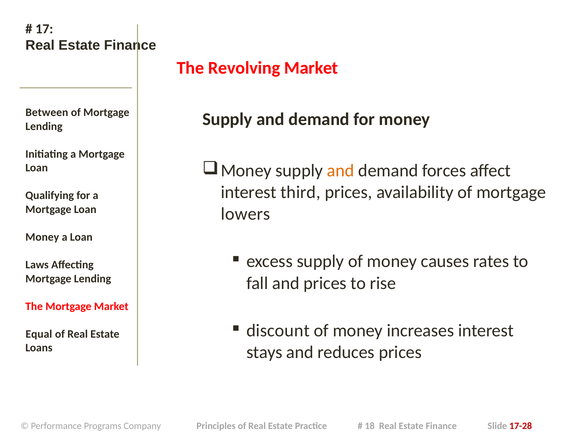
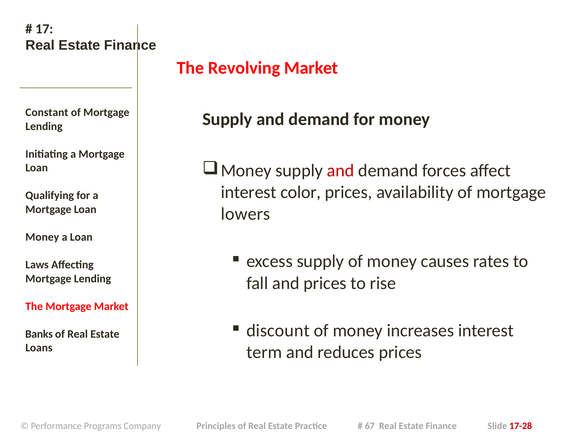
Between: Between -> Constant
and at (341, 171) colour: orange -> red
third: third -> color
Equal: Equal -> Banks
stays: stays -> term
18: 18 -> 67
